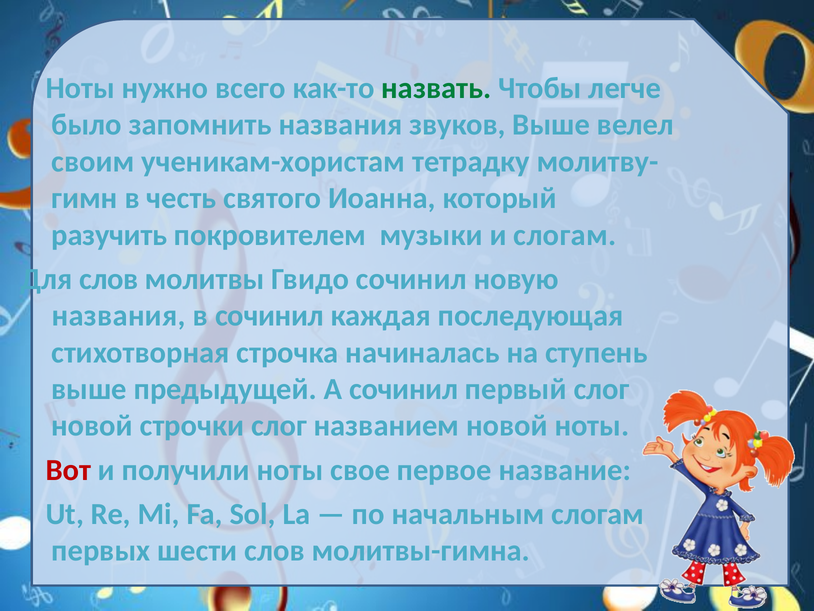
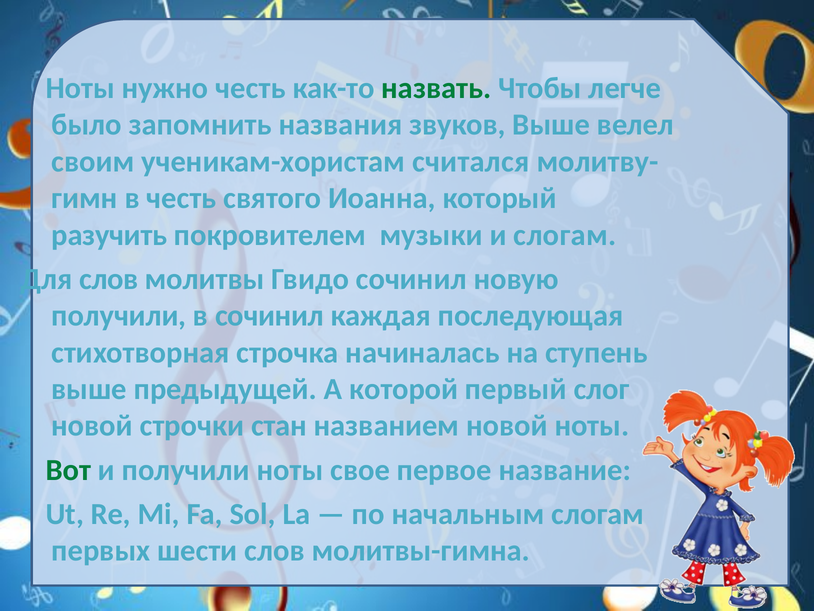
нужно всего: всего -> честь
тетрадку: тетрадку -> считался
названия at (119, 316): названия -> получили
А сочинил: сочинил -> которой
строчки слог: слог -> стан
Вот colour: red -> green
